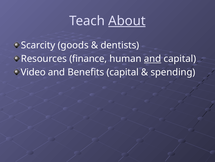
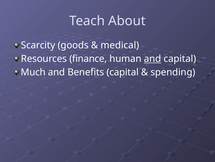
About underline: present -> none
dentists: dentists -> medical
Video: Video -> Much
